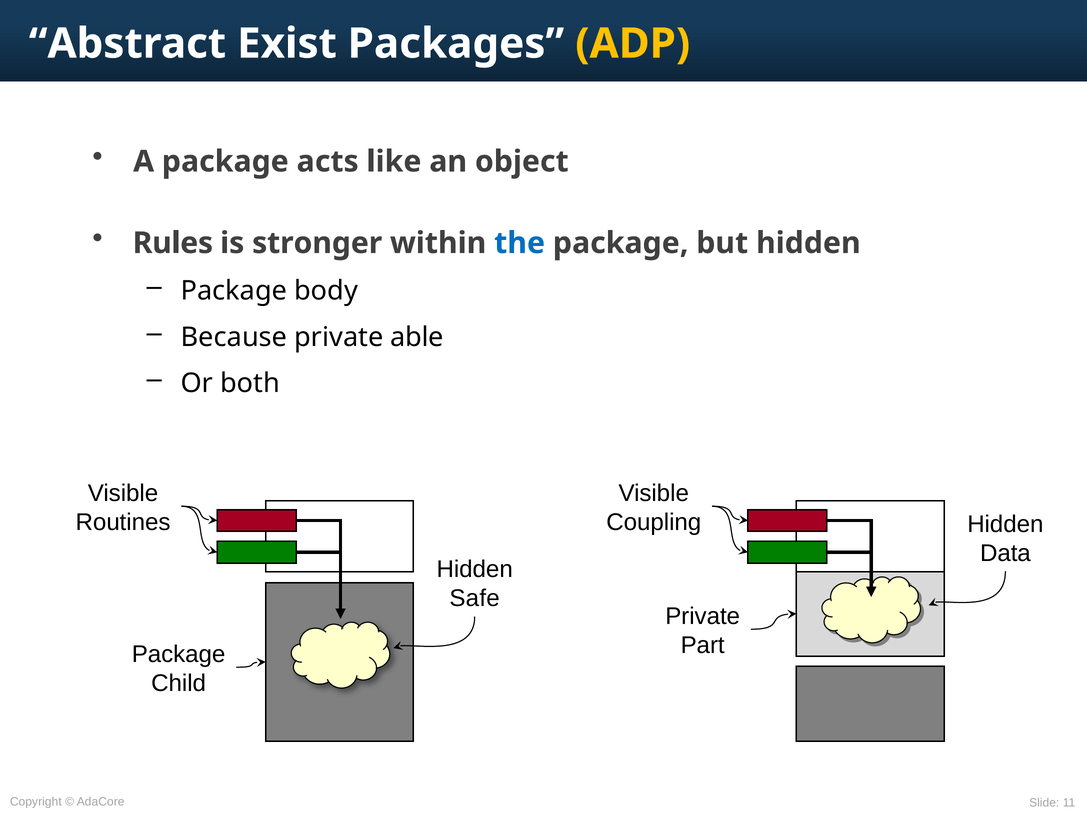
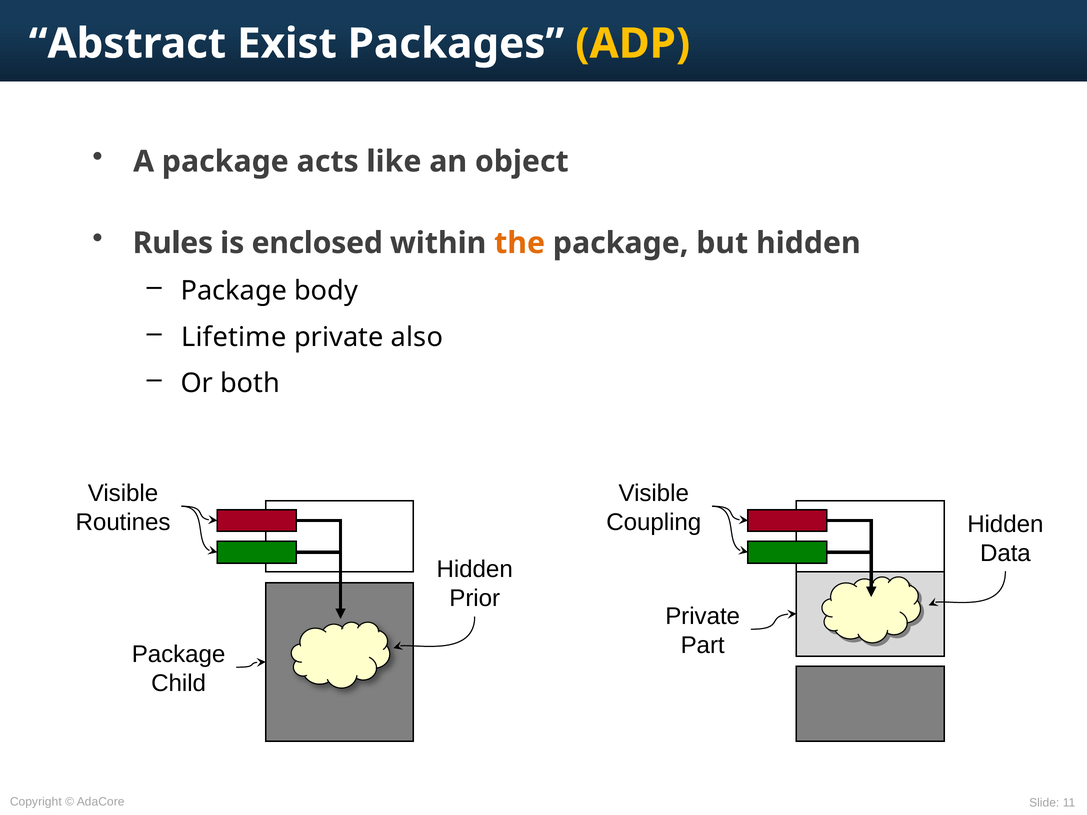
stronger: stronger -> enclosed
the colour: blue -> orange
Because: Because -> Lifetime
able: able -> also
Safe: Safe -> Prior
